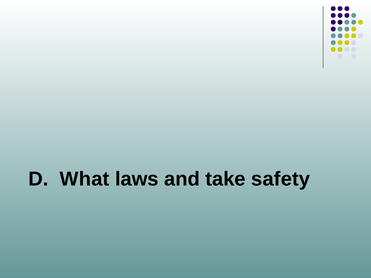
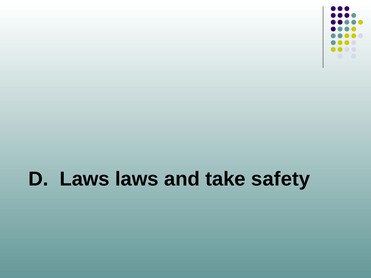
D What: What -> Laws
